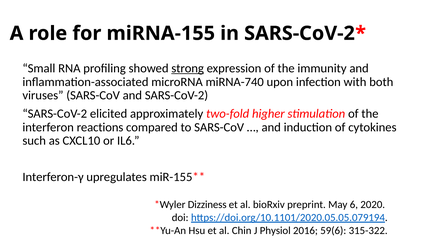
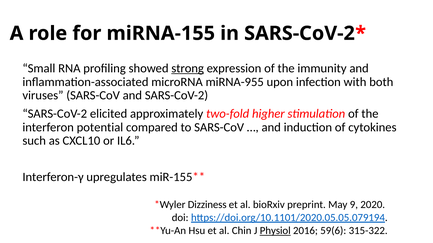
miRNA-740: miRNA-740 -> miRNA-955
reactions: reactions -> potential
6: 6 -> 9
Physiol underline: none -> present
